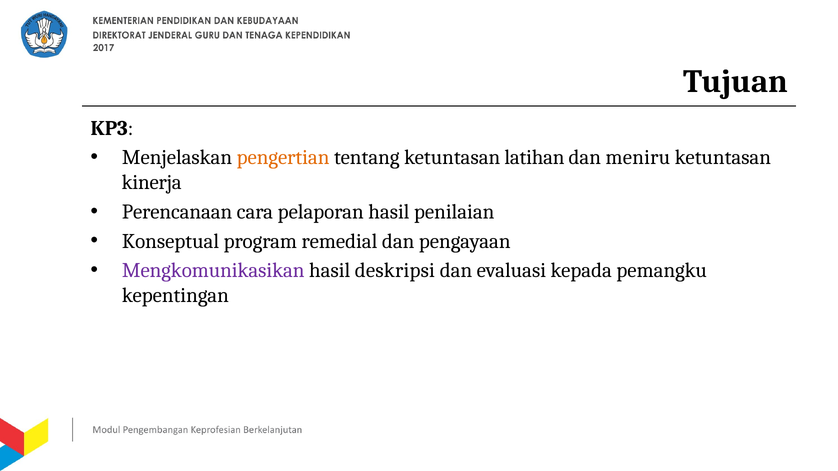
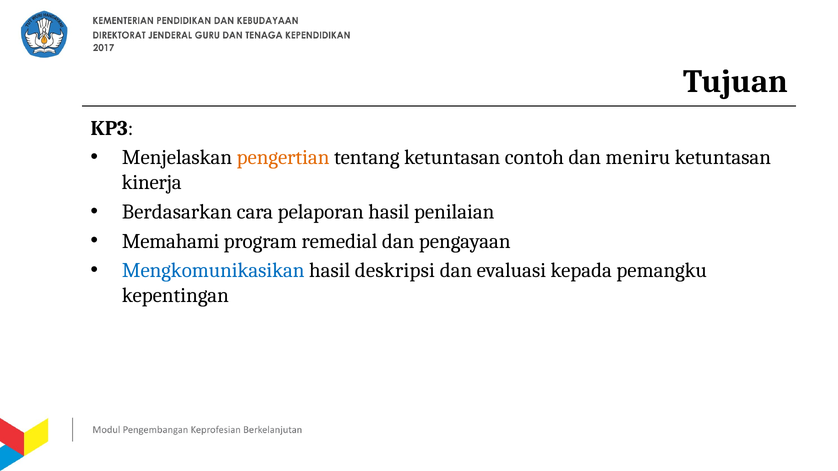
latihan: latihan -> contoh
Perencanaan: Perencanaan -> Berdasarkan
Konseptual: Konseptual -> Memahami
Mengkomunikasikan colour: purple -> blue
